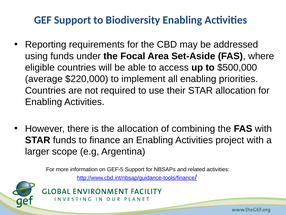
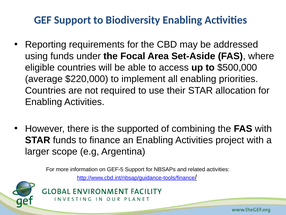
the allocation: allocation -> supported
